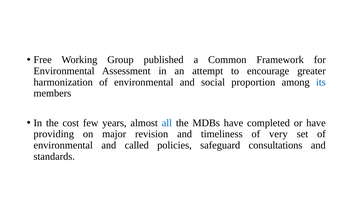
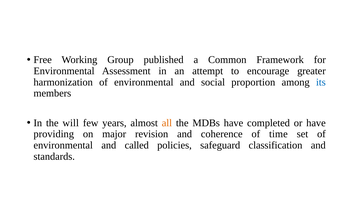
cost: cost -> will
all colour: blue -> orange
timeliness: timeliness -> coherence
very: very -> time
consultations: consultations -> classification
